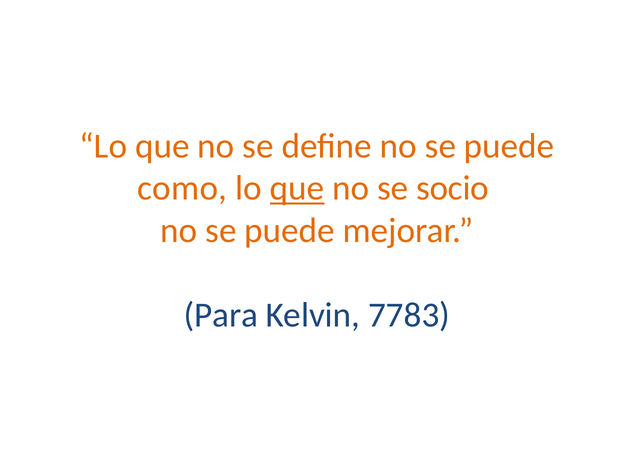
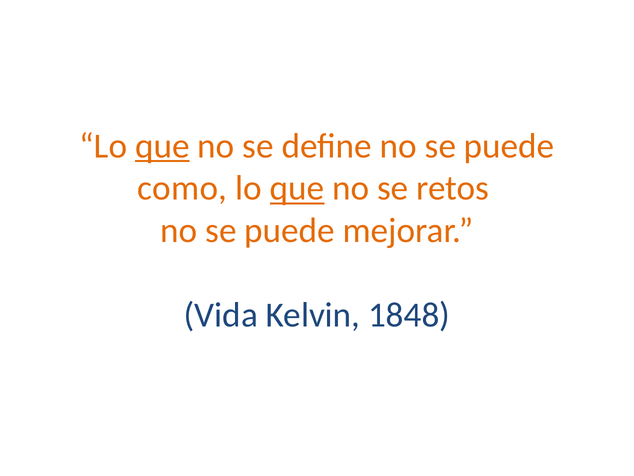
que at (162, 146) underline: none -> present
socio: socio -> retos
Para: Para -> Vida
7783: 7783 -> 1848
